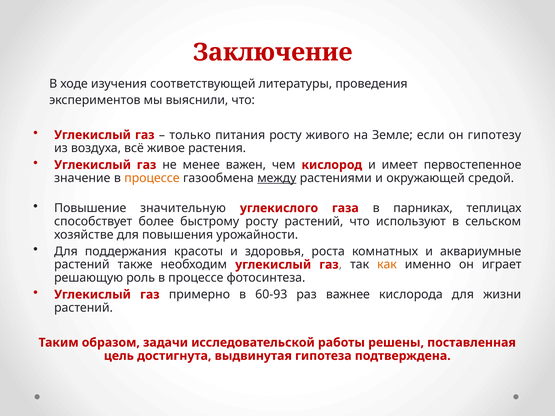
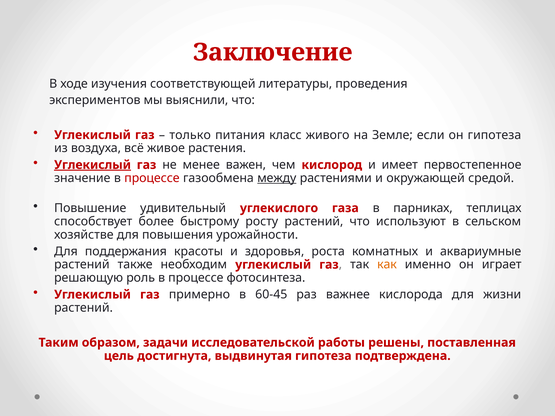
питания росту: росту -> класс
он гипотезу: гипотезу -> гипотеза
Углекислый at (93, 165) underline: none -> present
процессе at (152, 178) colour: orange -> red
значительную: значительную -> удивительный
60-93: 60-93 -> 60-45
